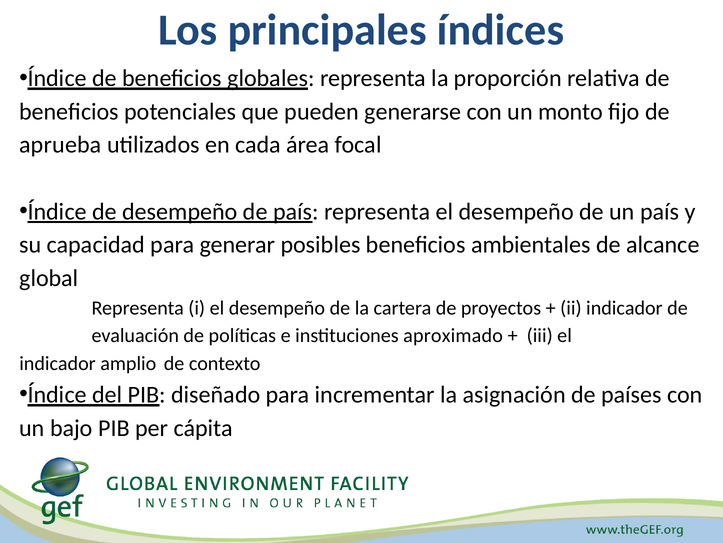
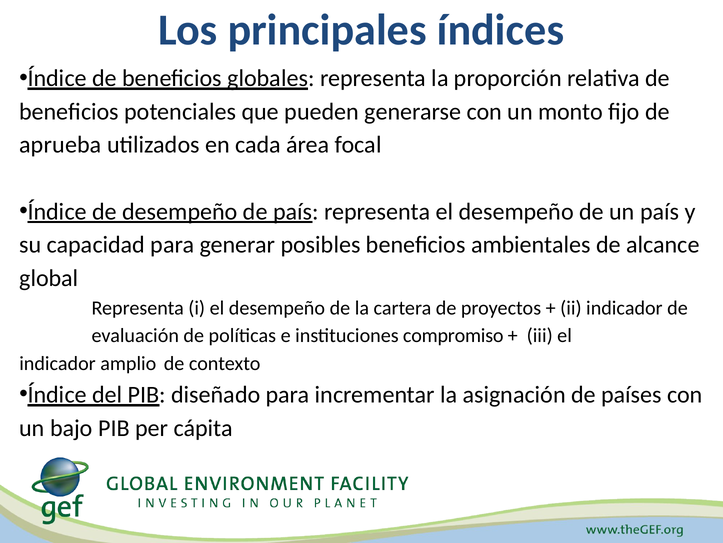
aproximado: aproximado -> compromiso
